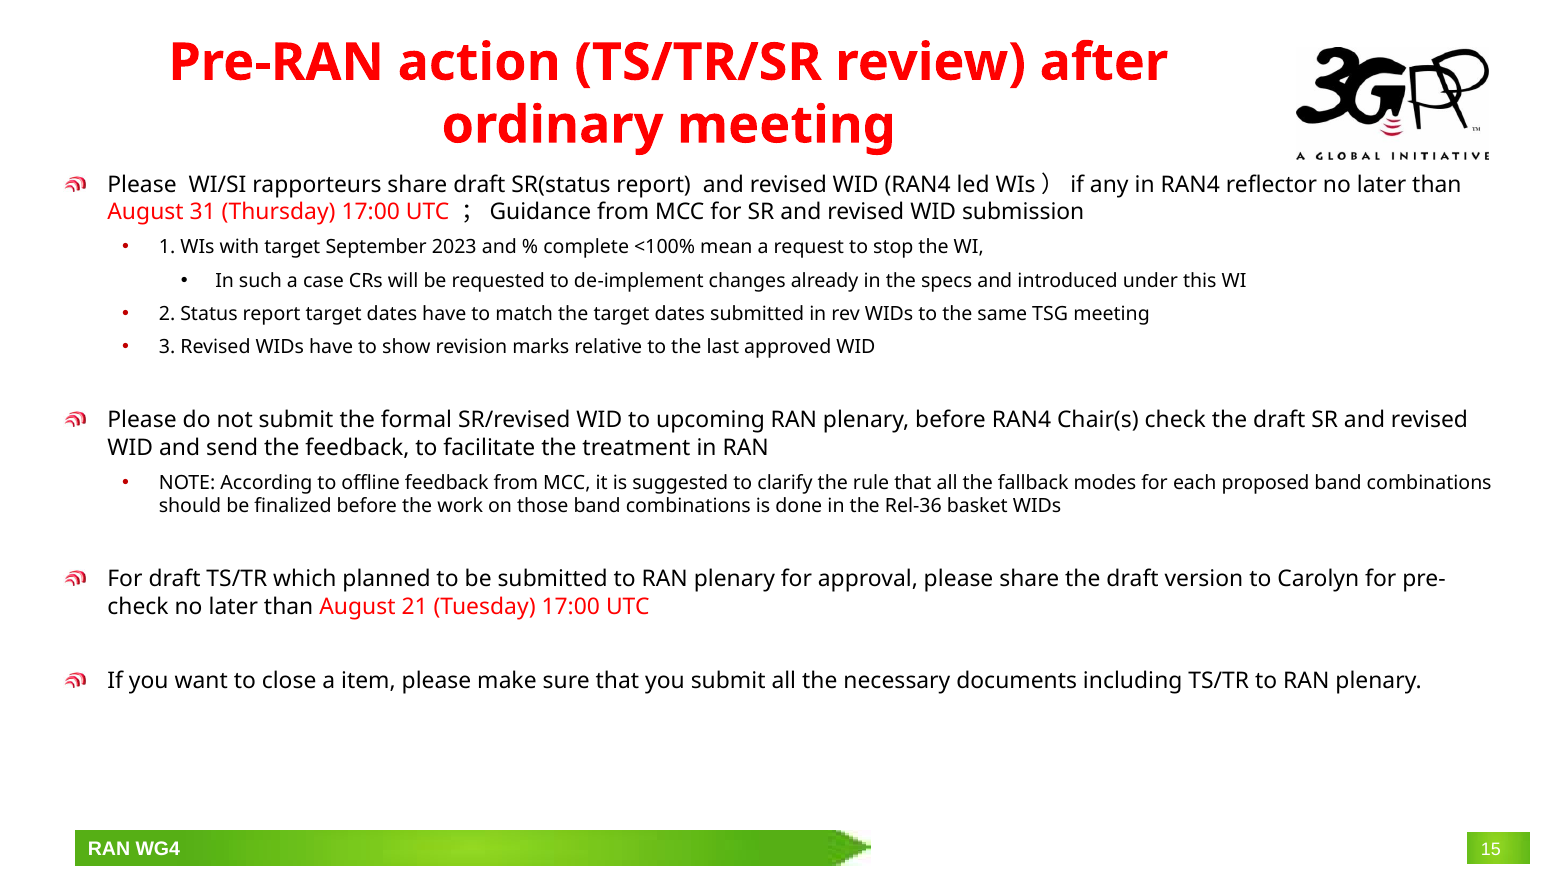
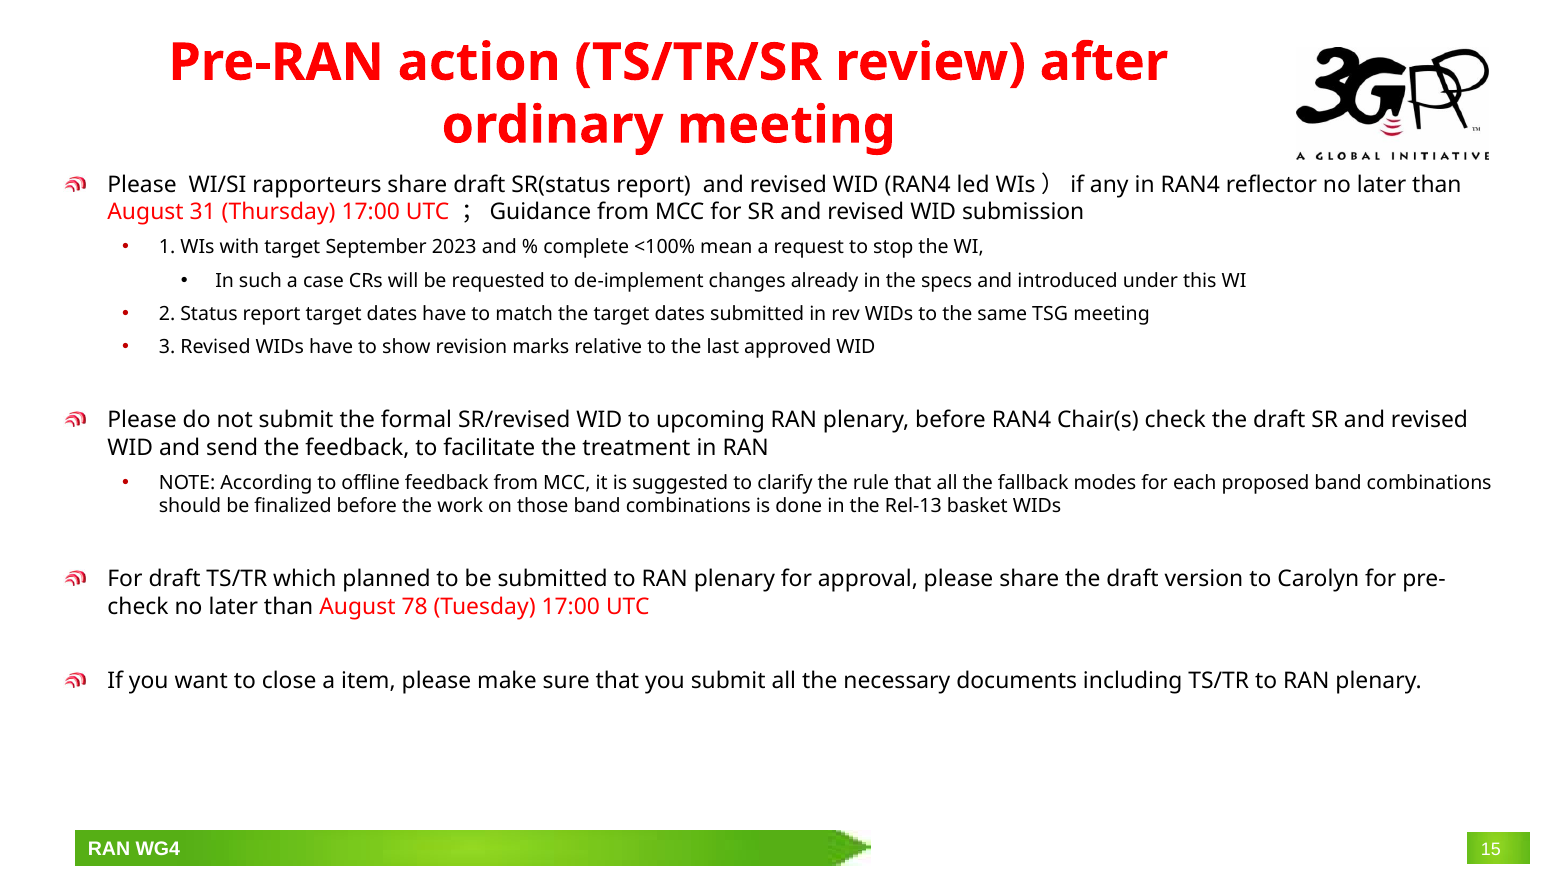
Rel-36: Rel-36 -> Rel-13
21: 21 -> 78
